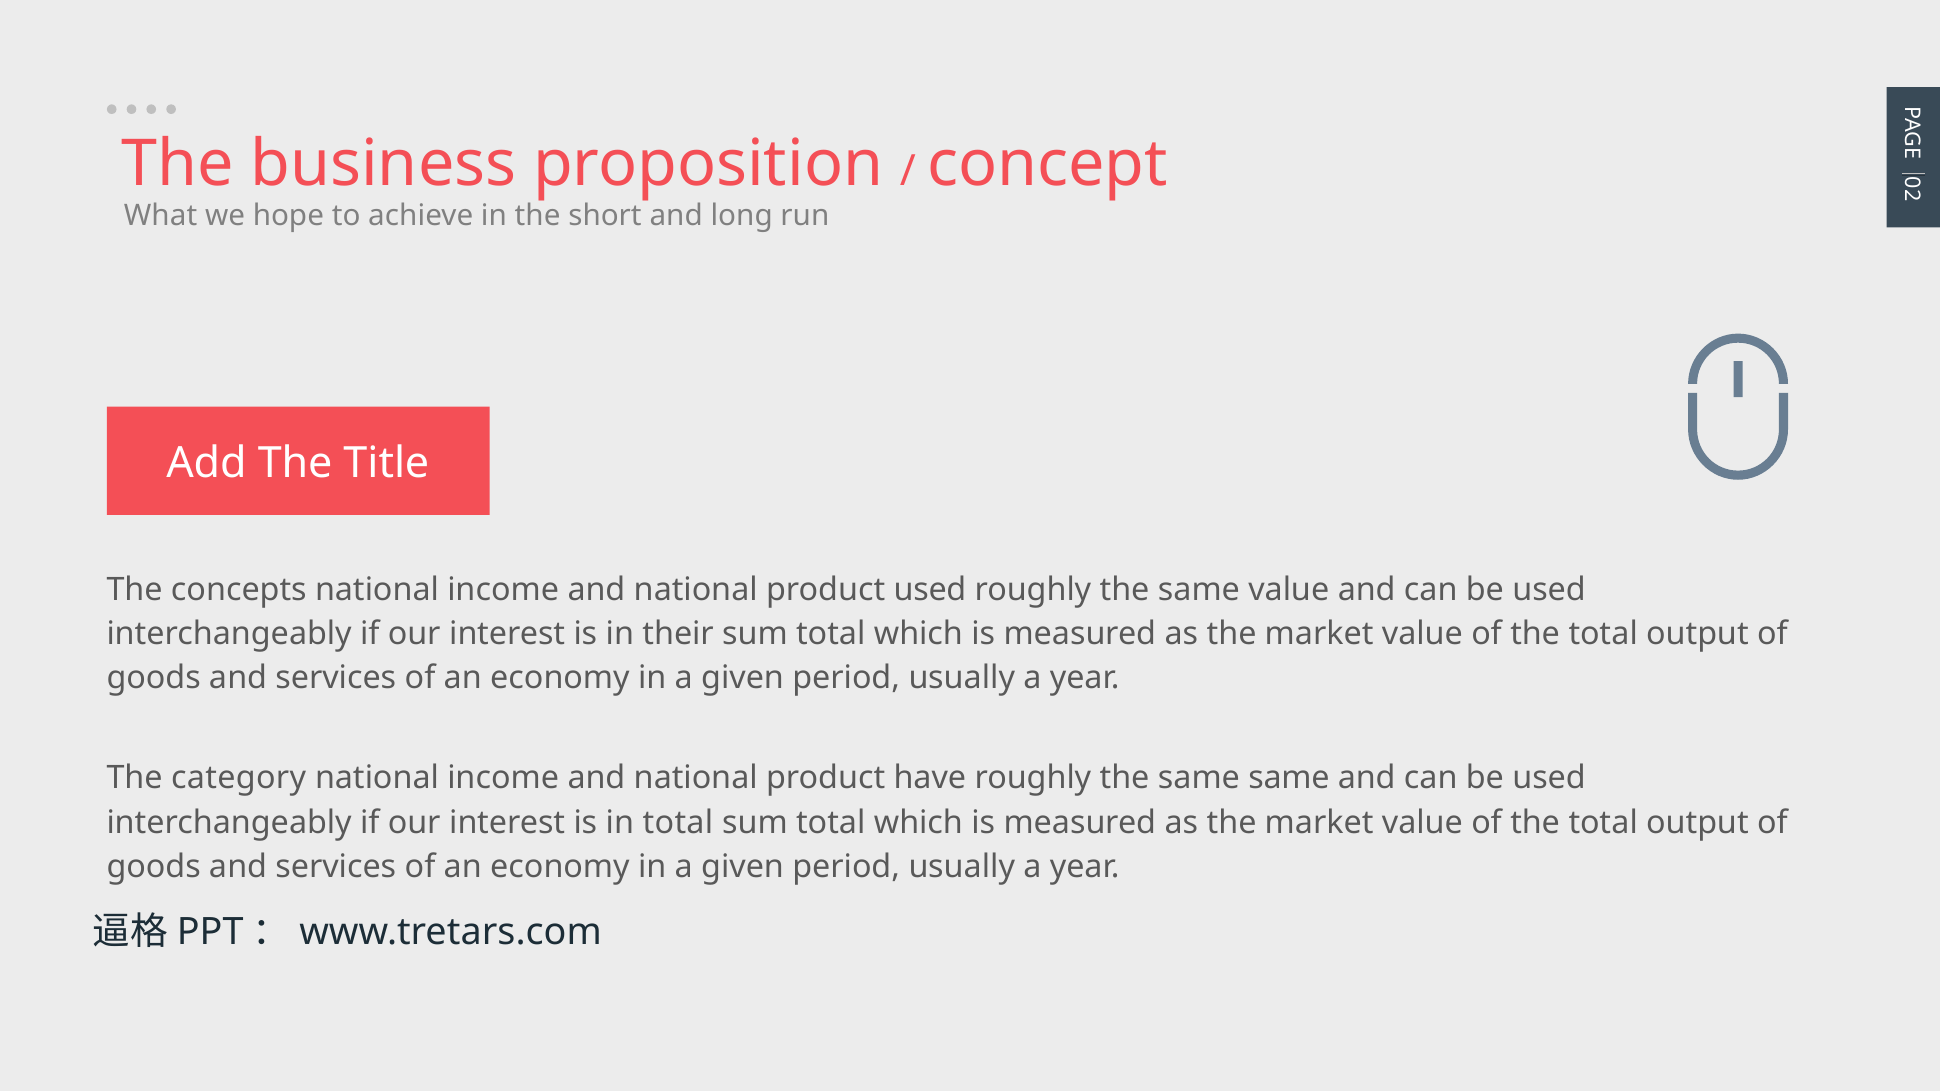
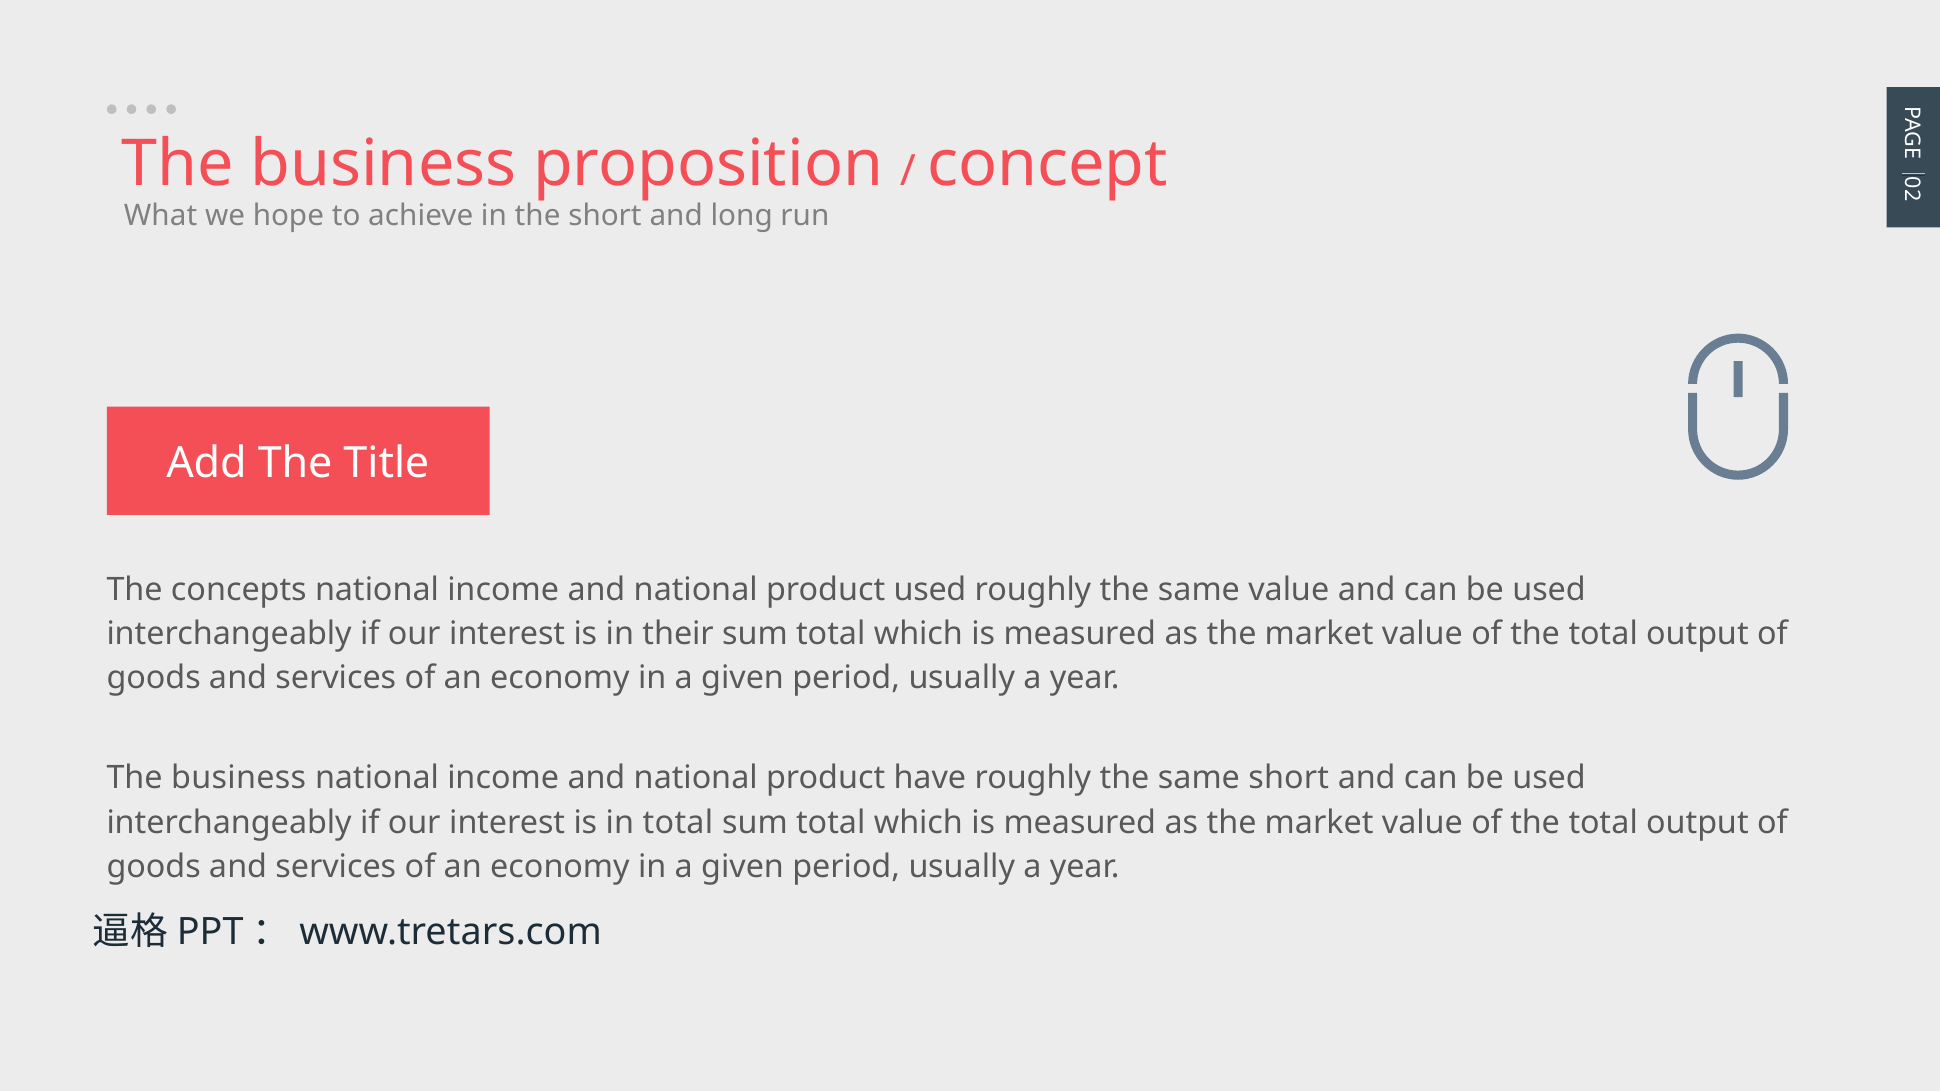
category at (239, 778): category -> business
same same: same -> short
